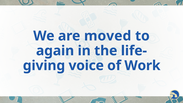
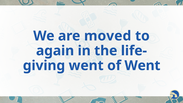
voice at (86, 66): voice -> went
of Work: Work -> Went
